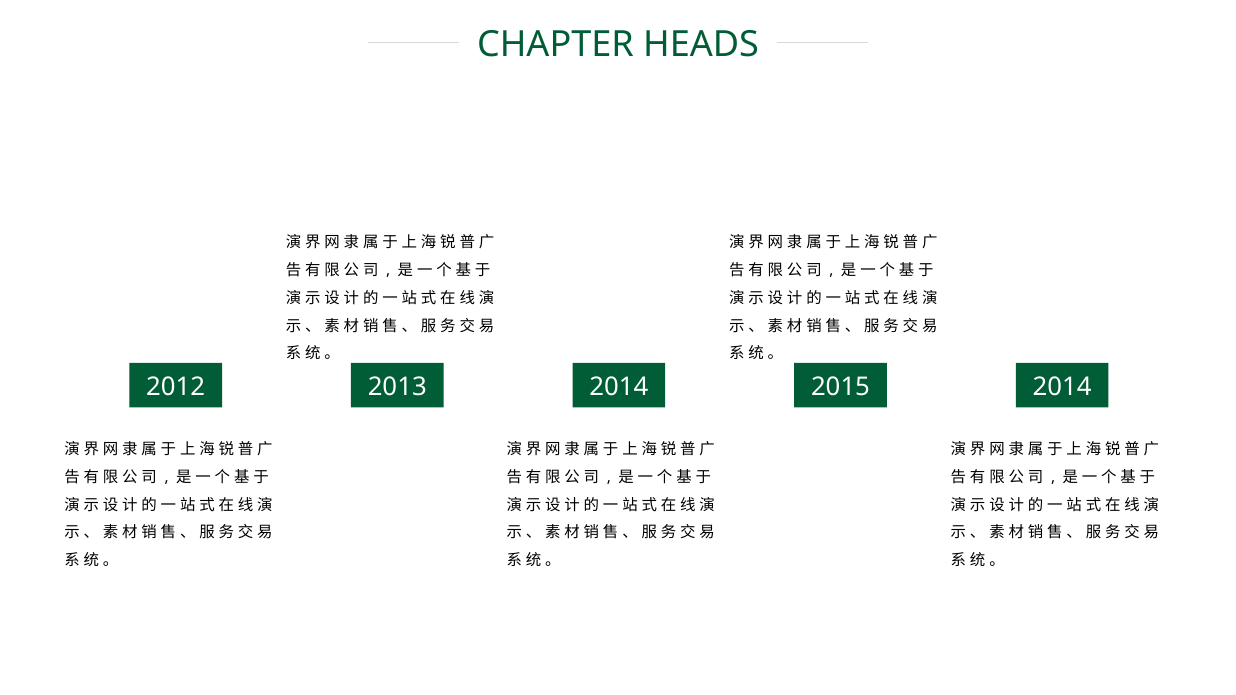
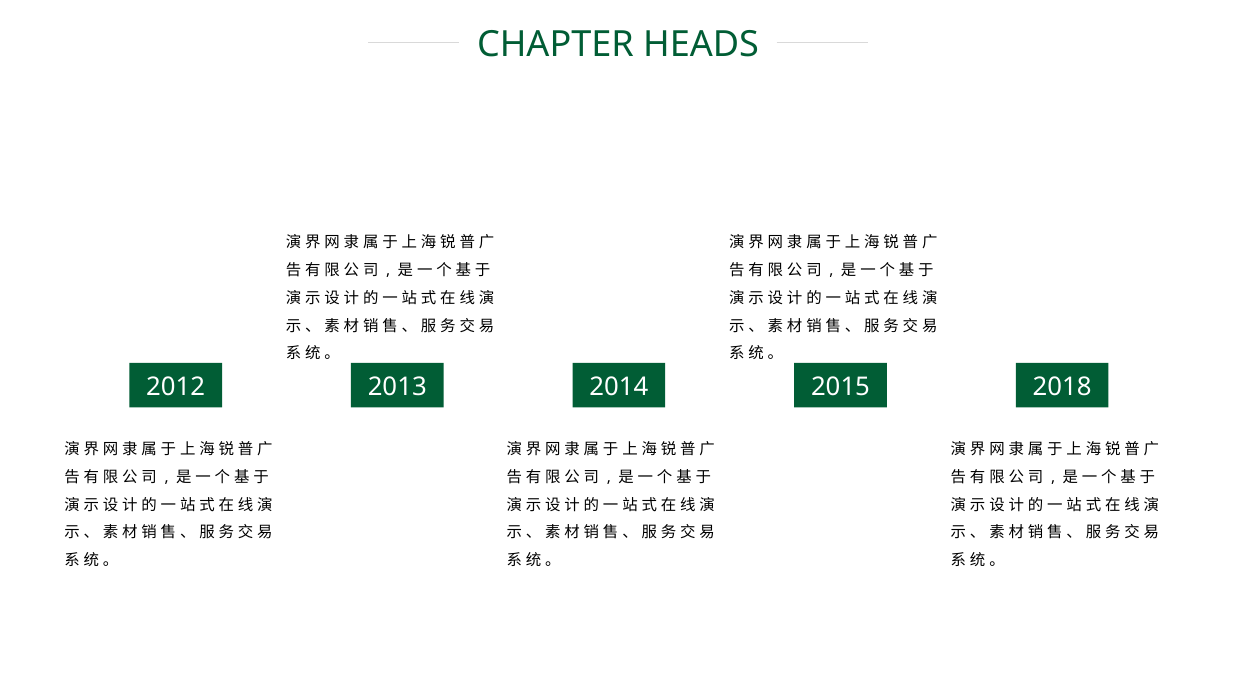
2015 2014: 2014 -> 2018
